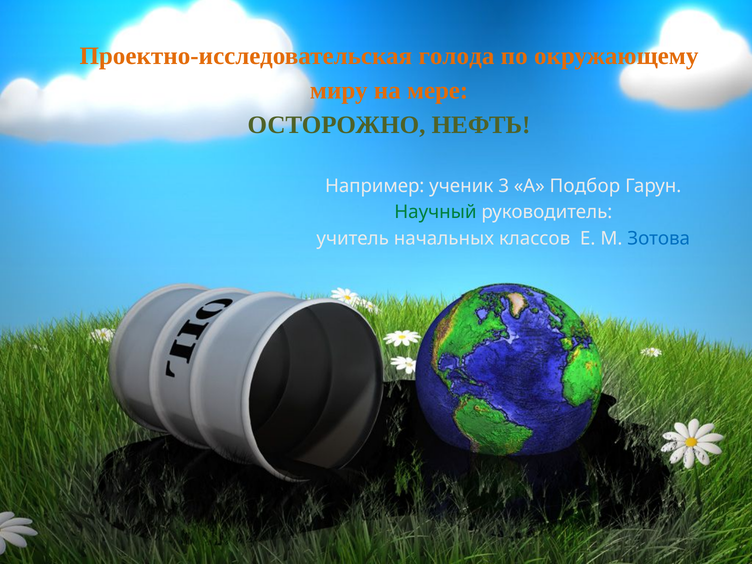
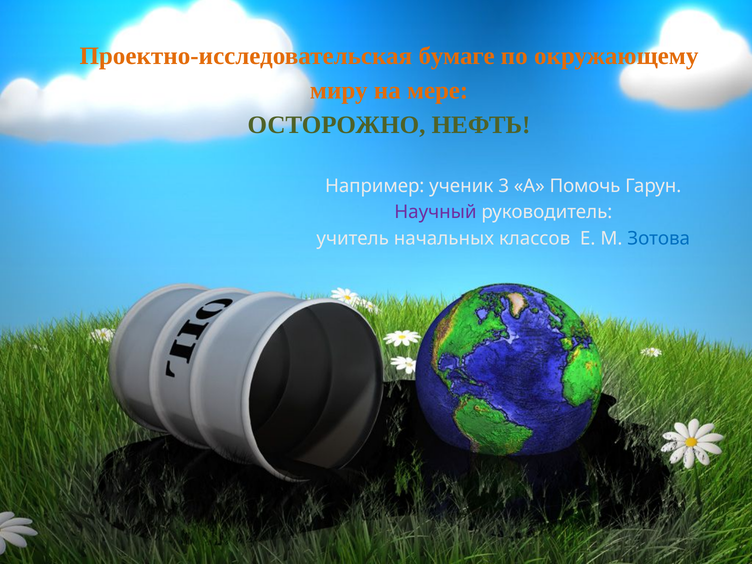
голода: голода -> бумаге
Подбор: Подбор -> Помочь
Научный colour: green -> purple
